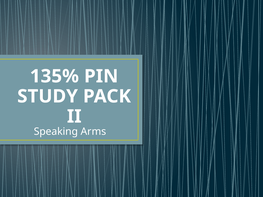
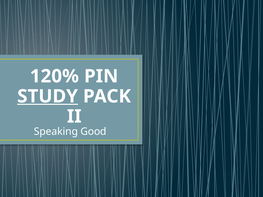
135%: 135% -> 120%
STUDY underline: none -> present
Arms: Arms -> Good
